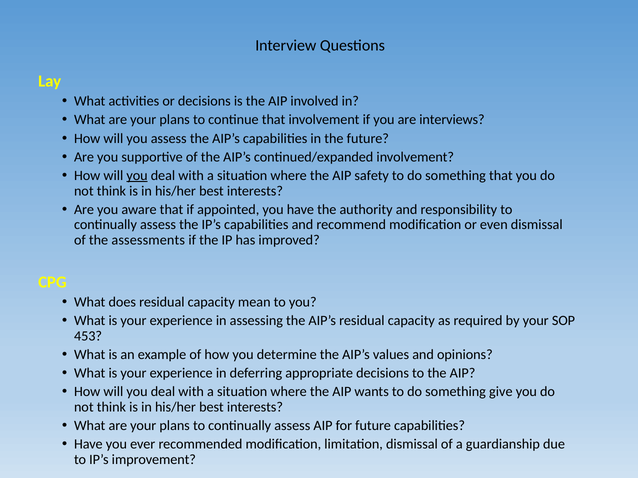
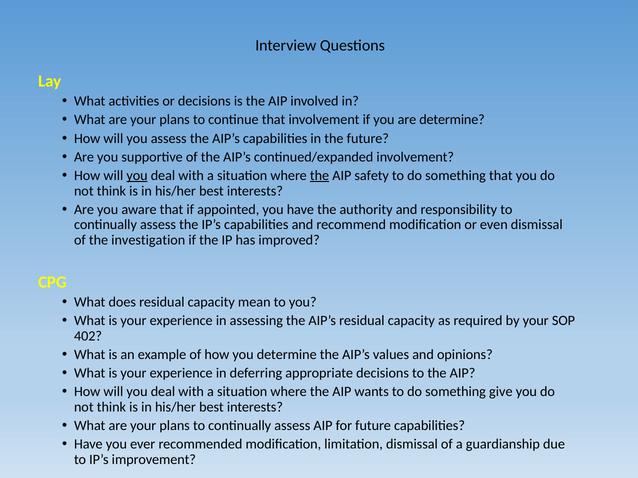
are interviews: interviews -> determine
the at (320, 176) underline: none -> present
assessments: assessments -> investigation
453: 453 -> 402
